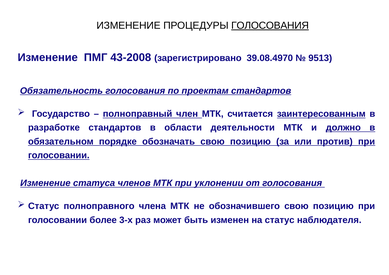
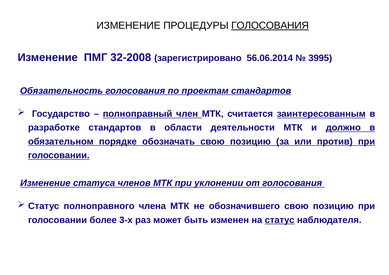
43-2008: 43-2008 -> 32-2008
39.08.4970: 39.08.4970 -> 56.06.2014
9513: 9513 -> 3995
статус at (280, 220) underline: none -> present
